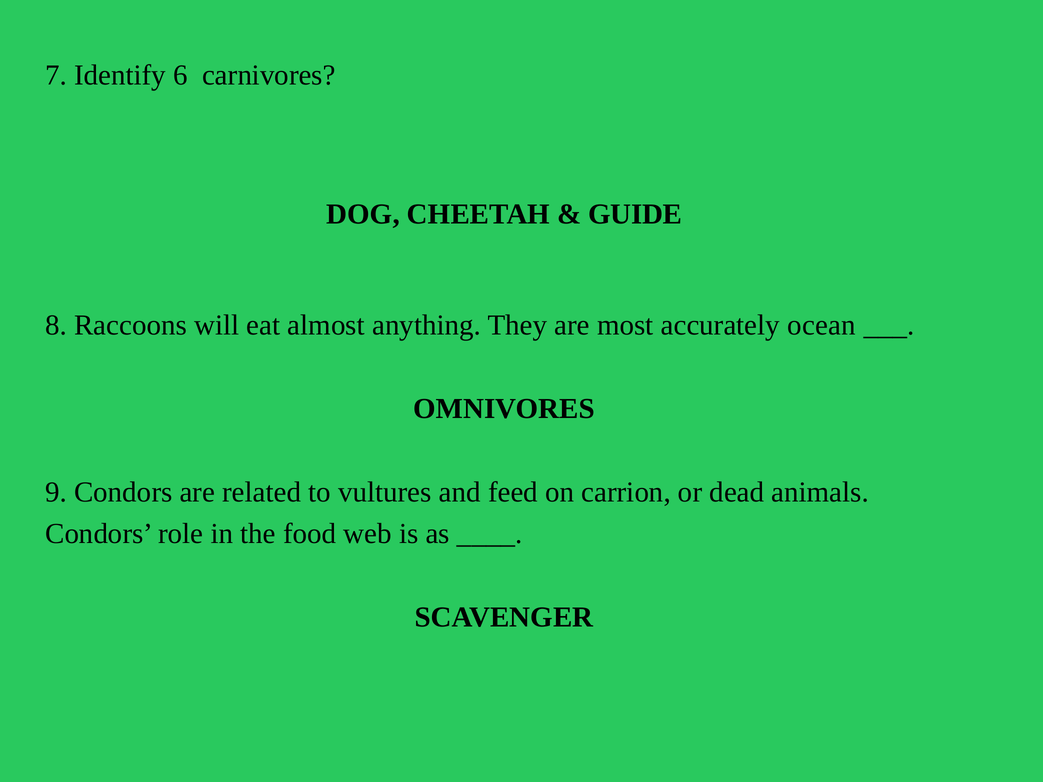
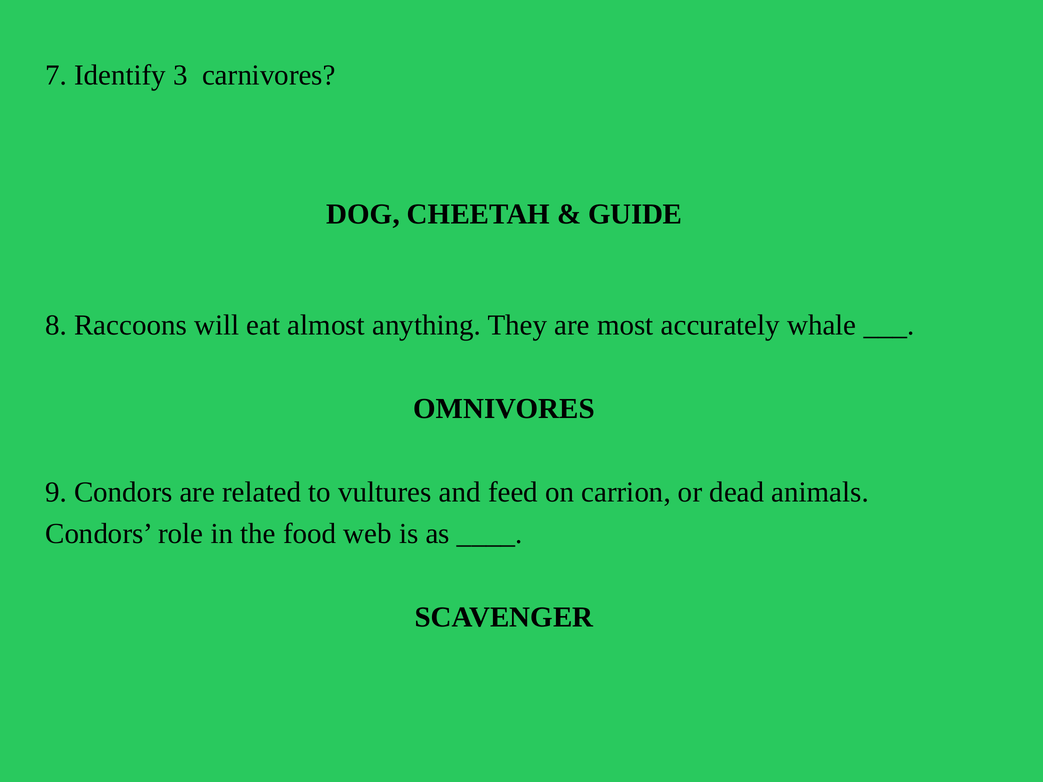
6: 6 -> 3
ocean: ocean -> whale
